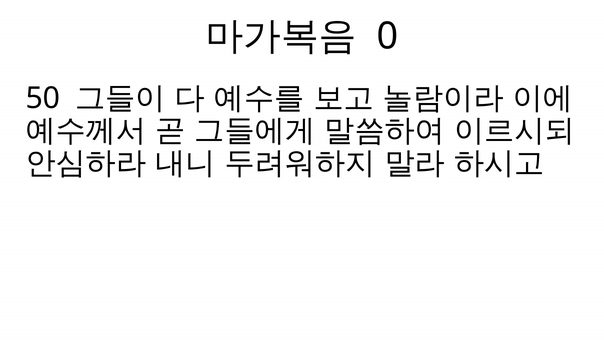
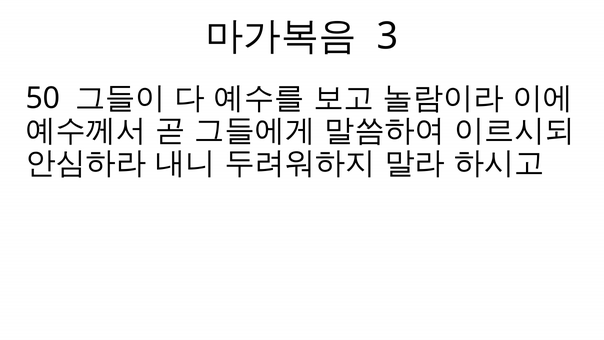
0: 0 -> 3
